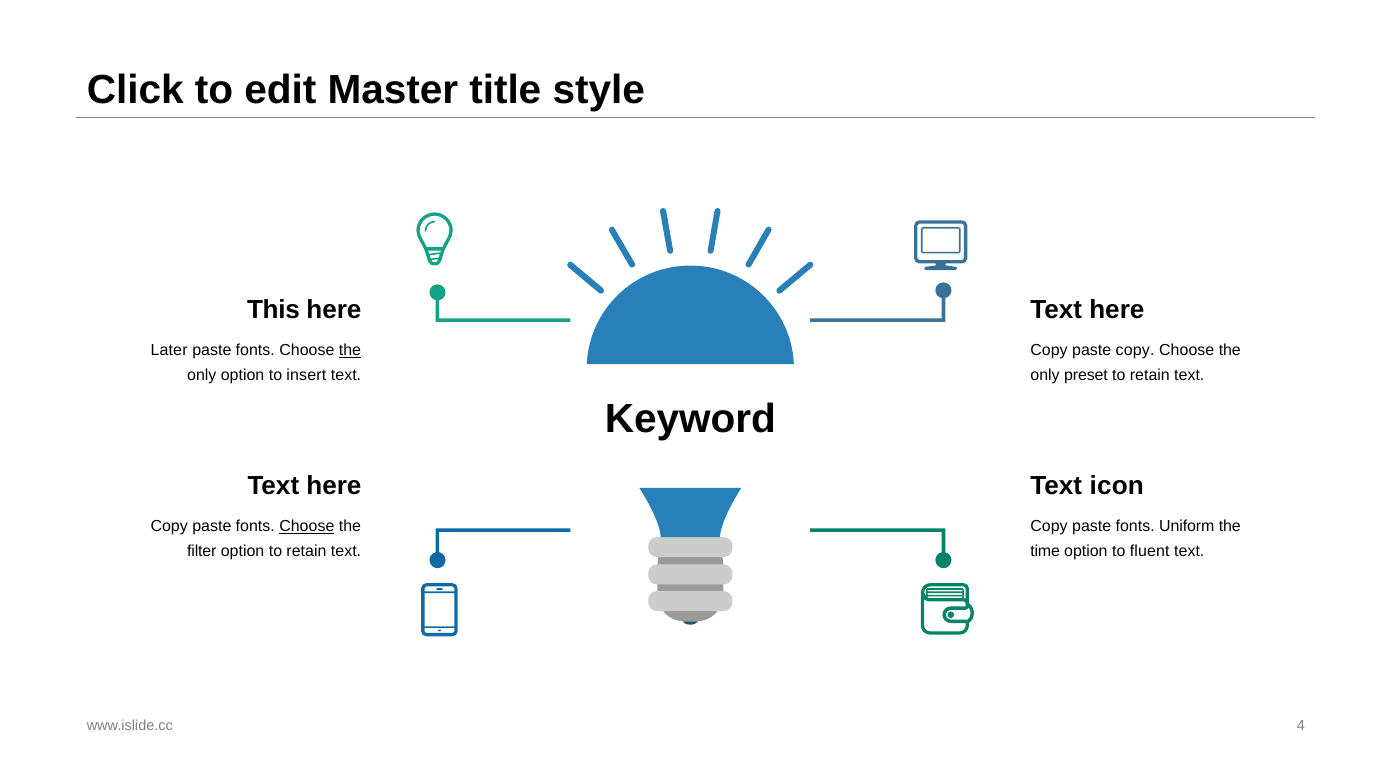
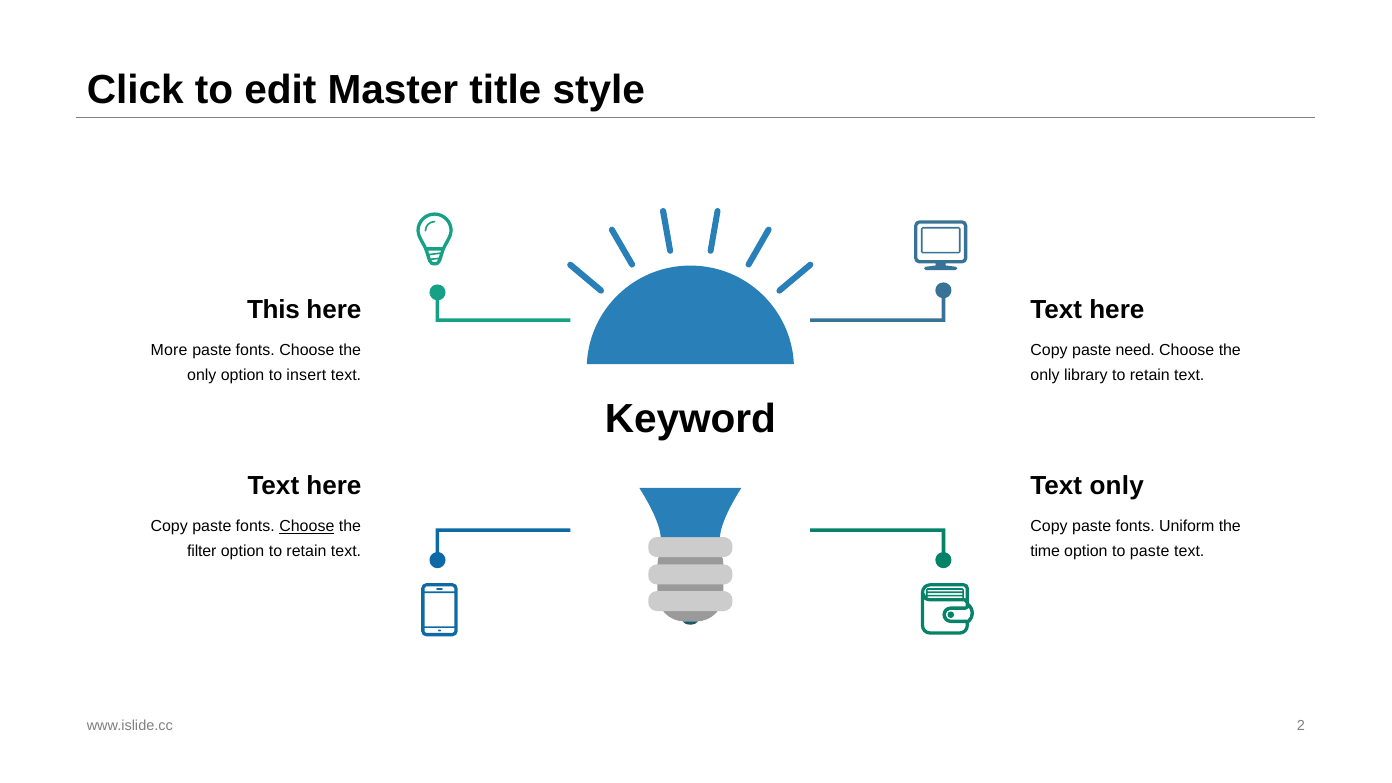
Later: Later -> More
the at (350, 350) underline: present -> none
paste copy: copy -> need
preset: preset -> library
Text icon: icon -> only
to fluent: fluent -> paste
4: 4 -> 2
